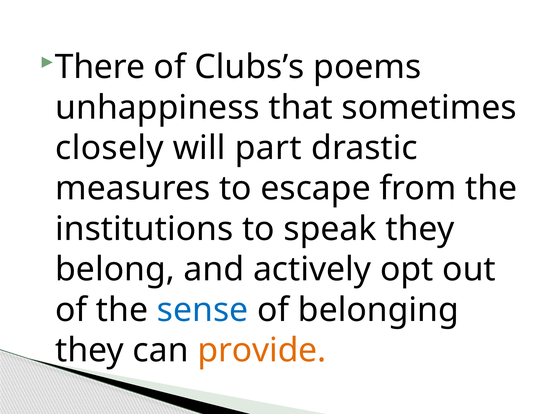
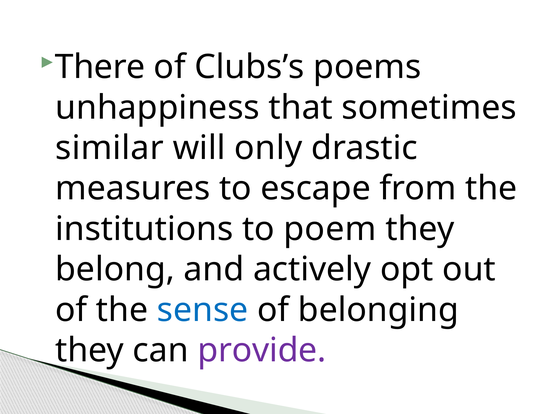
closely: closely -> similar
part: part -> only
speak: speak -> poem
provide colour: orange -> purple
